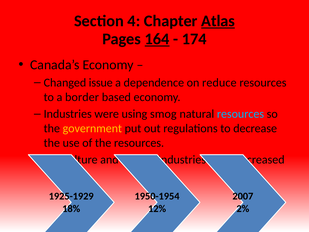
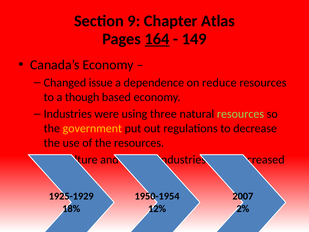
4: 4 -> 9
Atlas underline: present -> none
174: 174 -> 149
border: border -> though
smog: smog -> three
resources at (240, 114) colour: light blue -> light green
